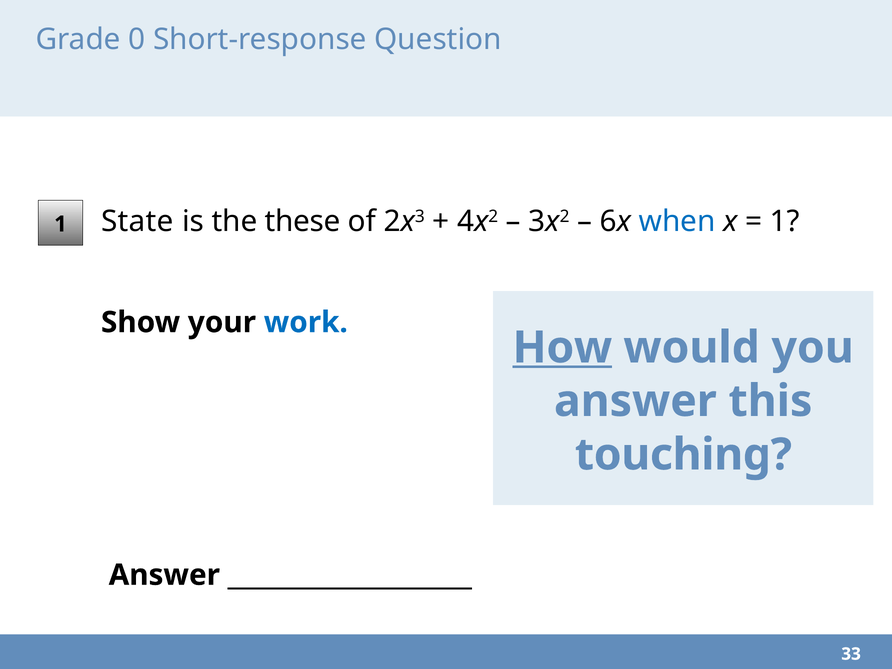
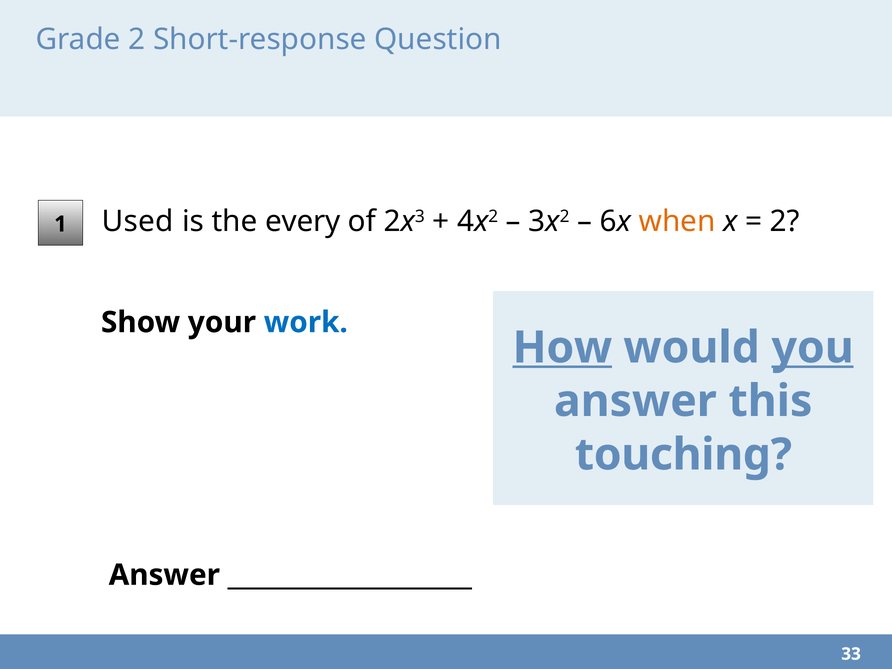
Grade 0: 0 -> 2
State: State -> Used
these: these -> every
when colour: blue -> orange
1 at (785, 221): 1 -> 2
you underline: none -> present
